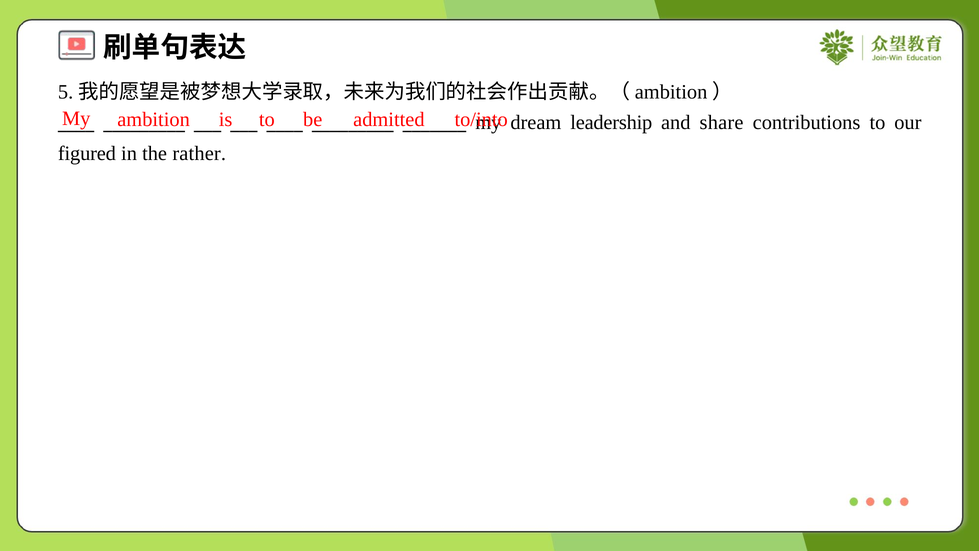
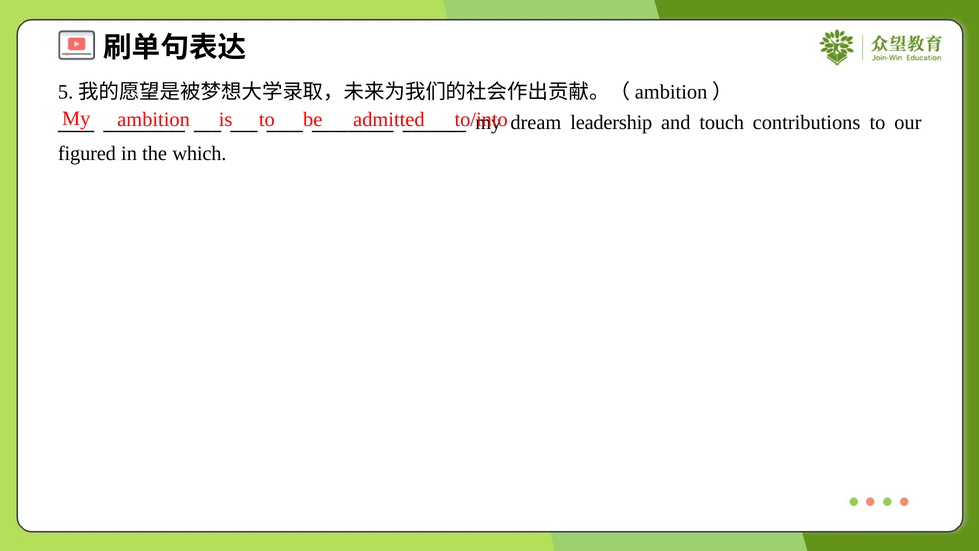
share: share -> touch
rather: rather -> which
